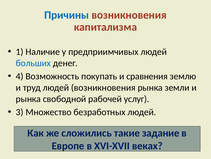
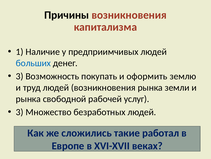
Причины colour: blue -> black
4 at (20, 76): 4 -> 3
сравнения: сравнения -> оформить
задание: задание -> работал
